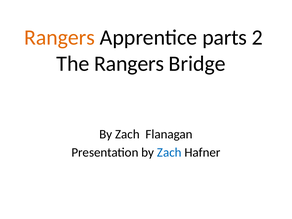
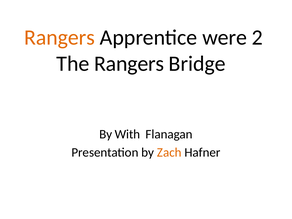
parts: parts -> were
Zach at (127, 134): Zach -> With
Zach at (169, 152) colour: blue -> orange
